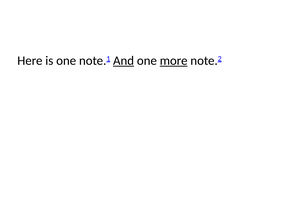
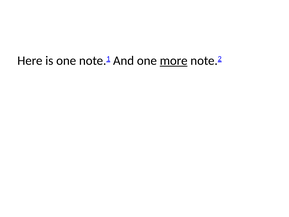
And underline: present -> none
